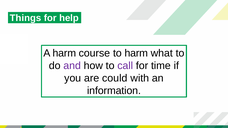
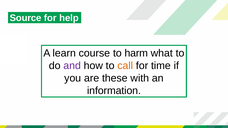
Things: Things -> Source
A harm: harm -> learn
call colour: purple -> orange
could: could -> these
